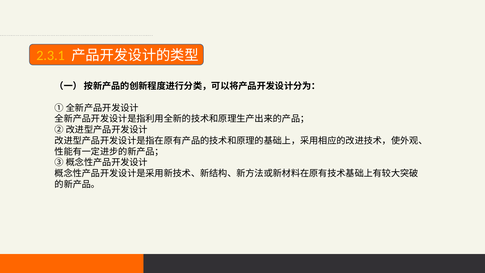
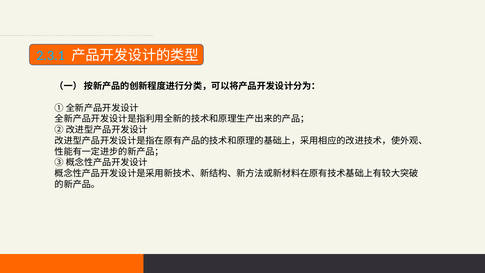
2.3.1 colour: yellow -> light blue
